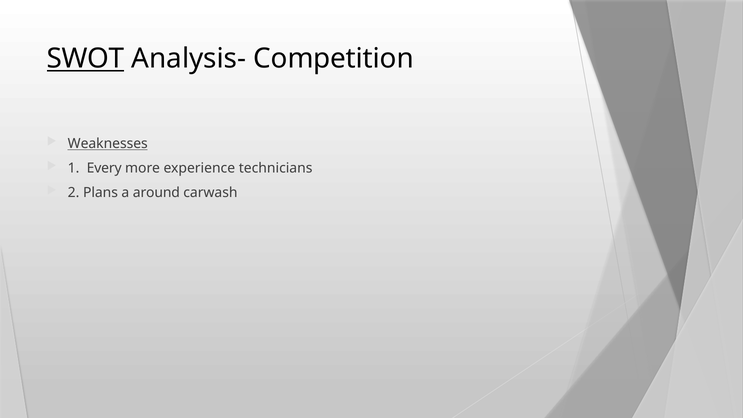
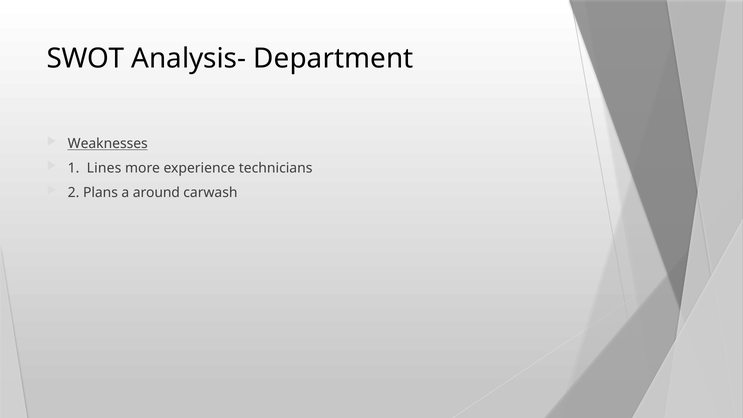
SWOT underline: present -> none
Competition: Competition -> Department
Every: Every -> Lines
